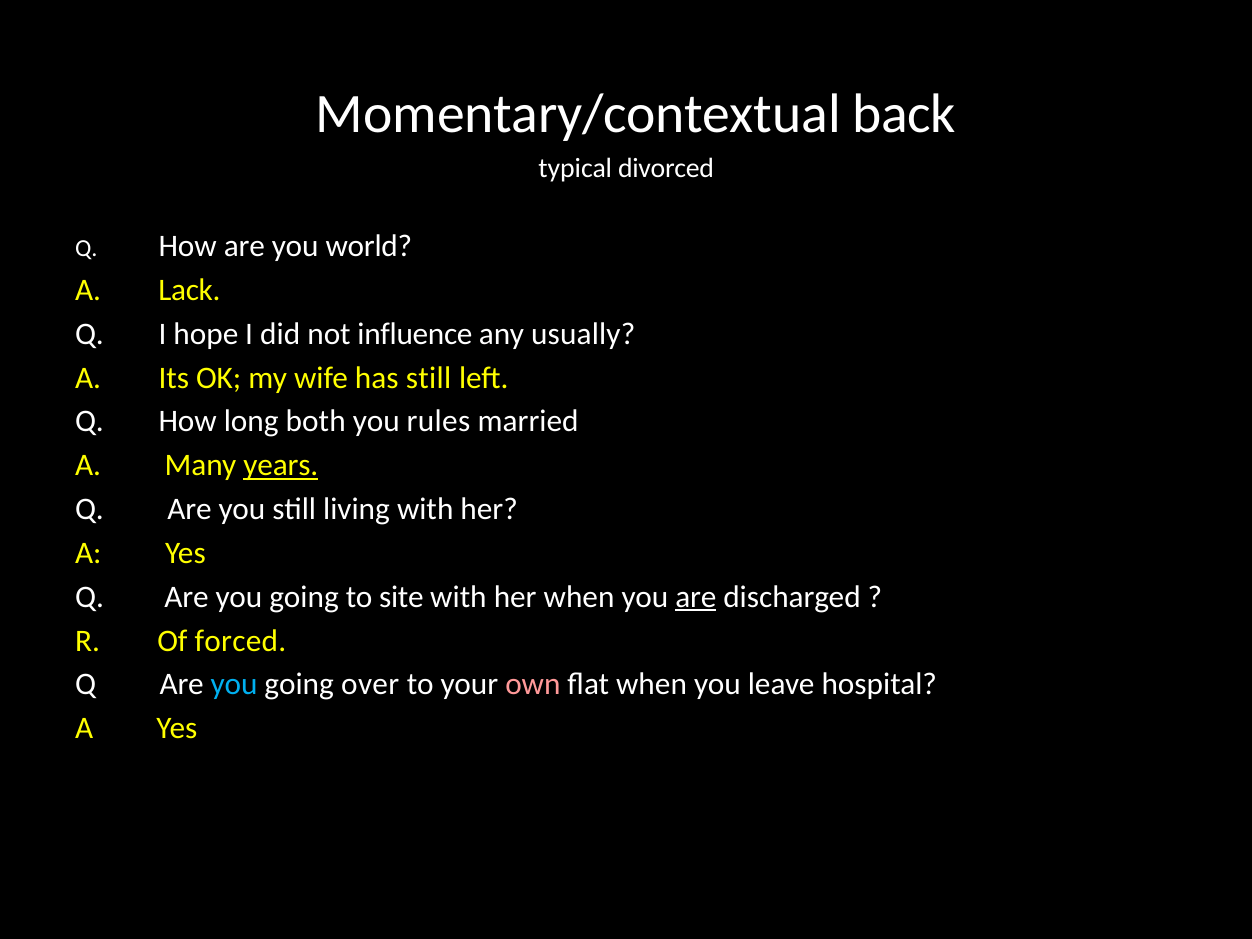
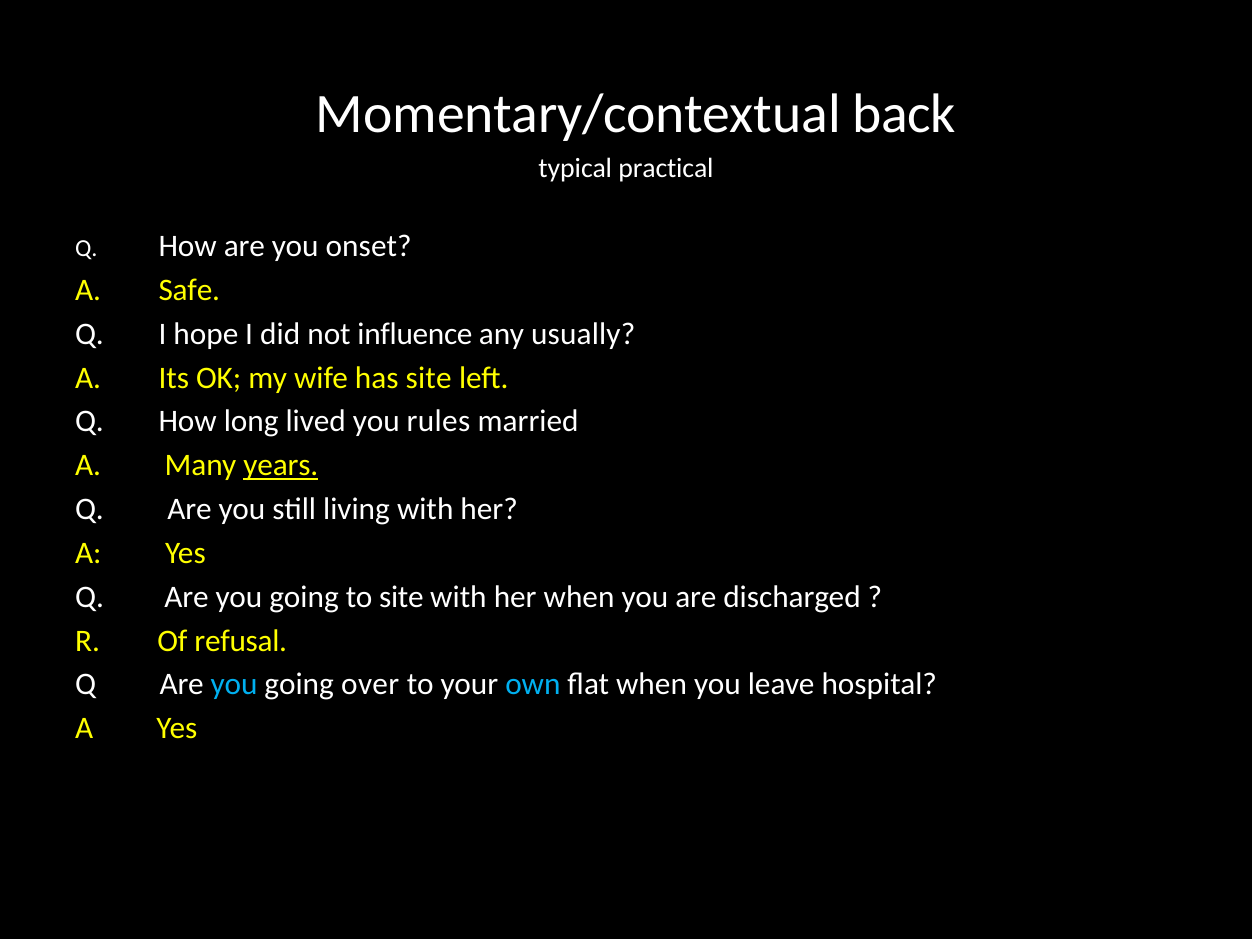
divorced: divorced -> practical
world: world -> onset
Lack: Lack -> Safe
has still: still -> site
both: both -> lived
are at (696, 597) underline: present -> none
forced: forced -> refusal
own colour: pink -> light blue
